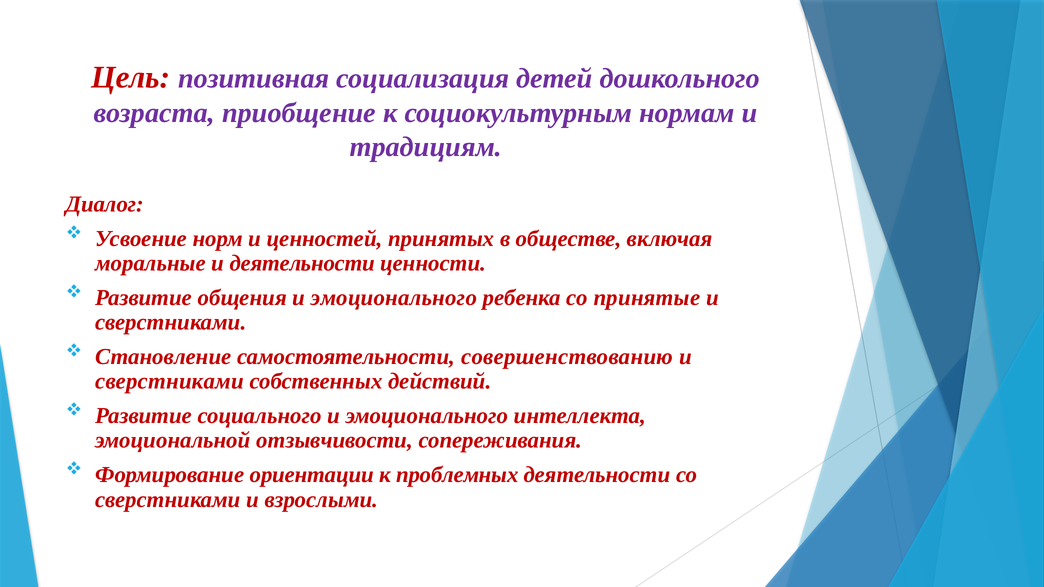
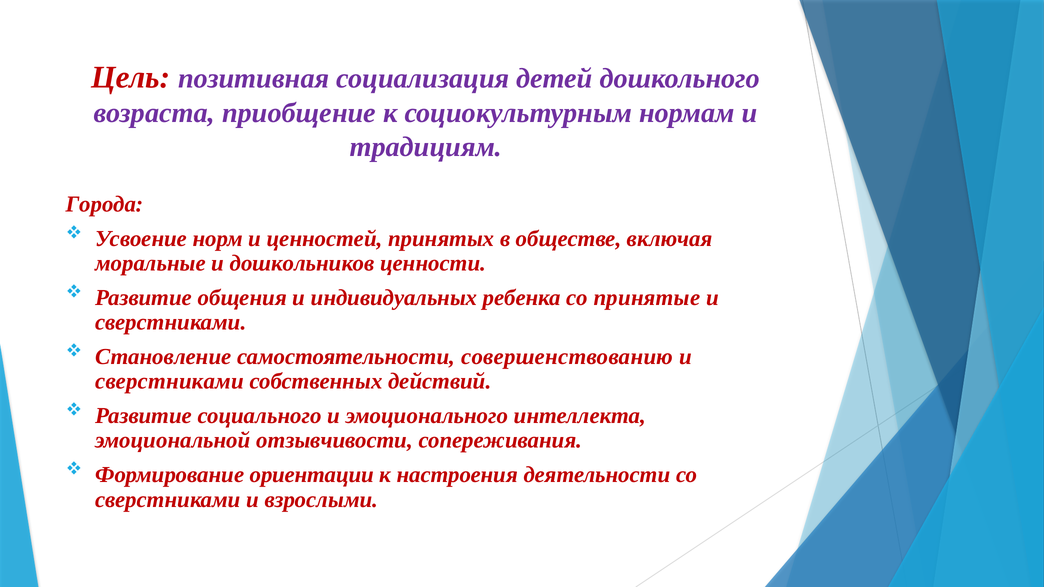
Диалог: Диалог -> Города
и деятельности: деятельности -> дошкольников
общения и эмоционального: эмоционального -> индивидуальных
проблемных: проблемных -> настроения
